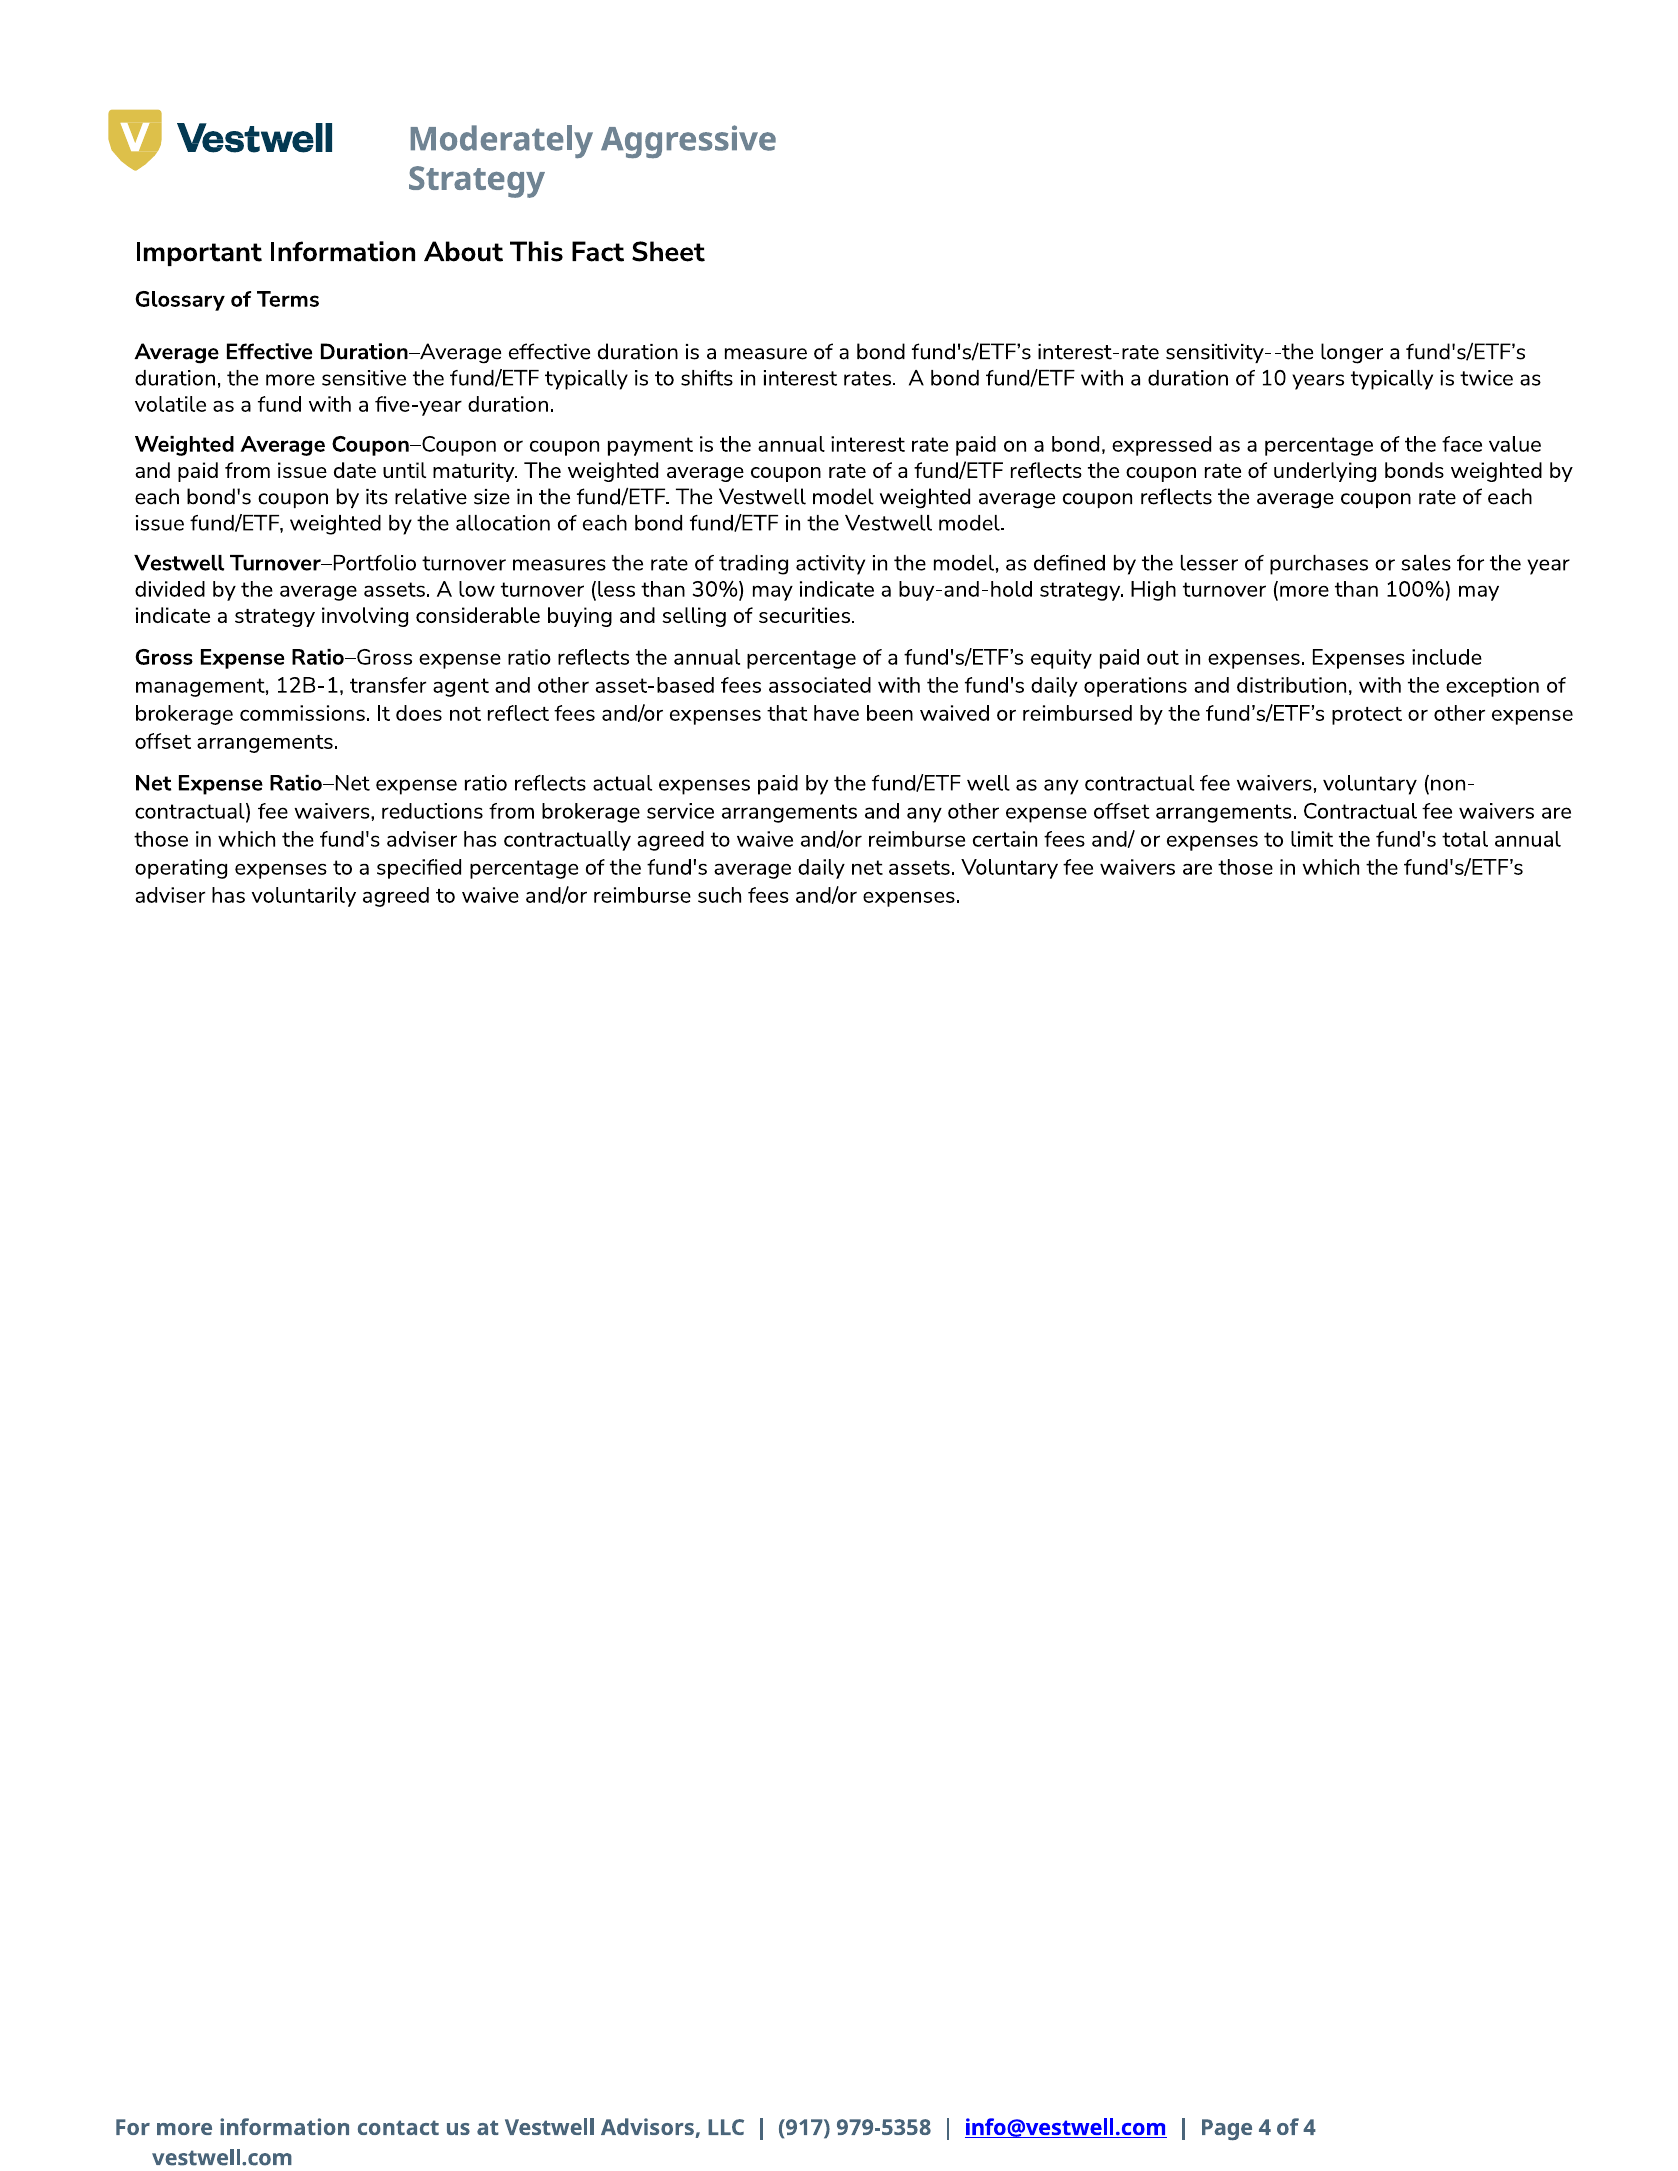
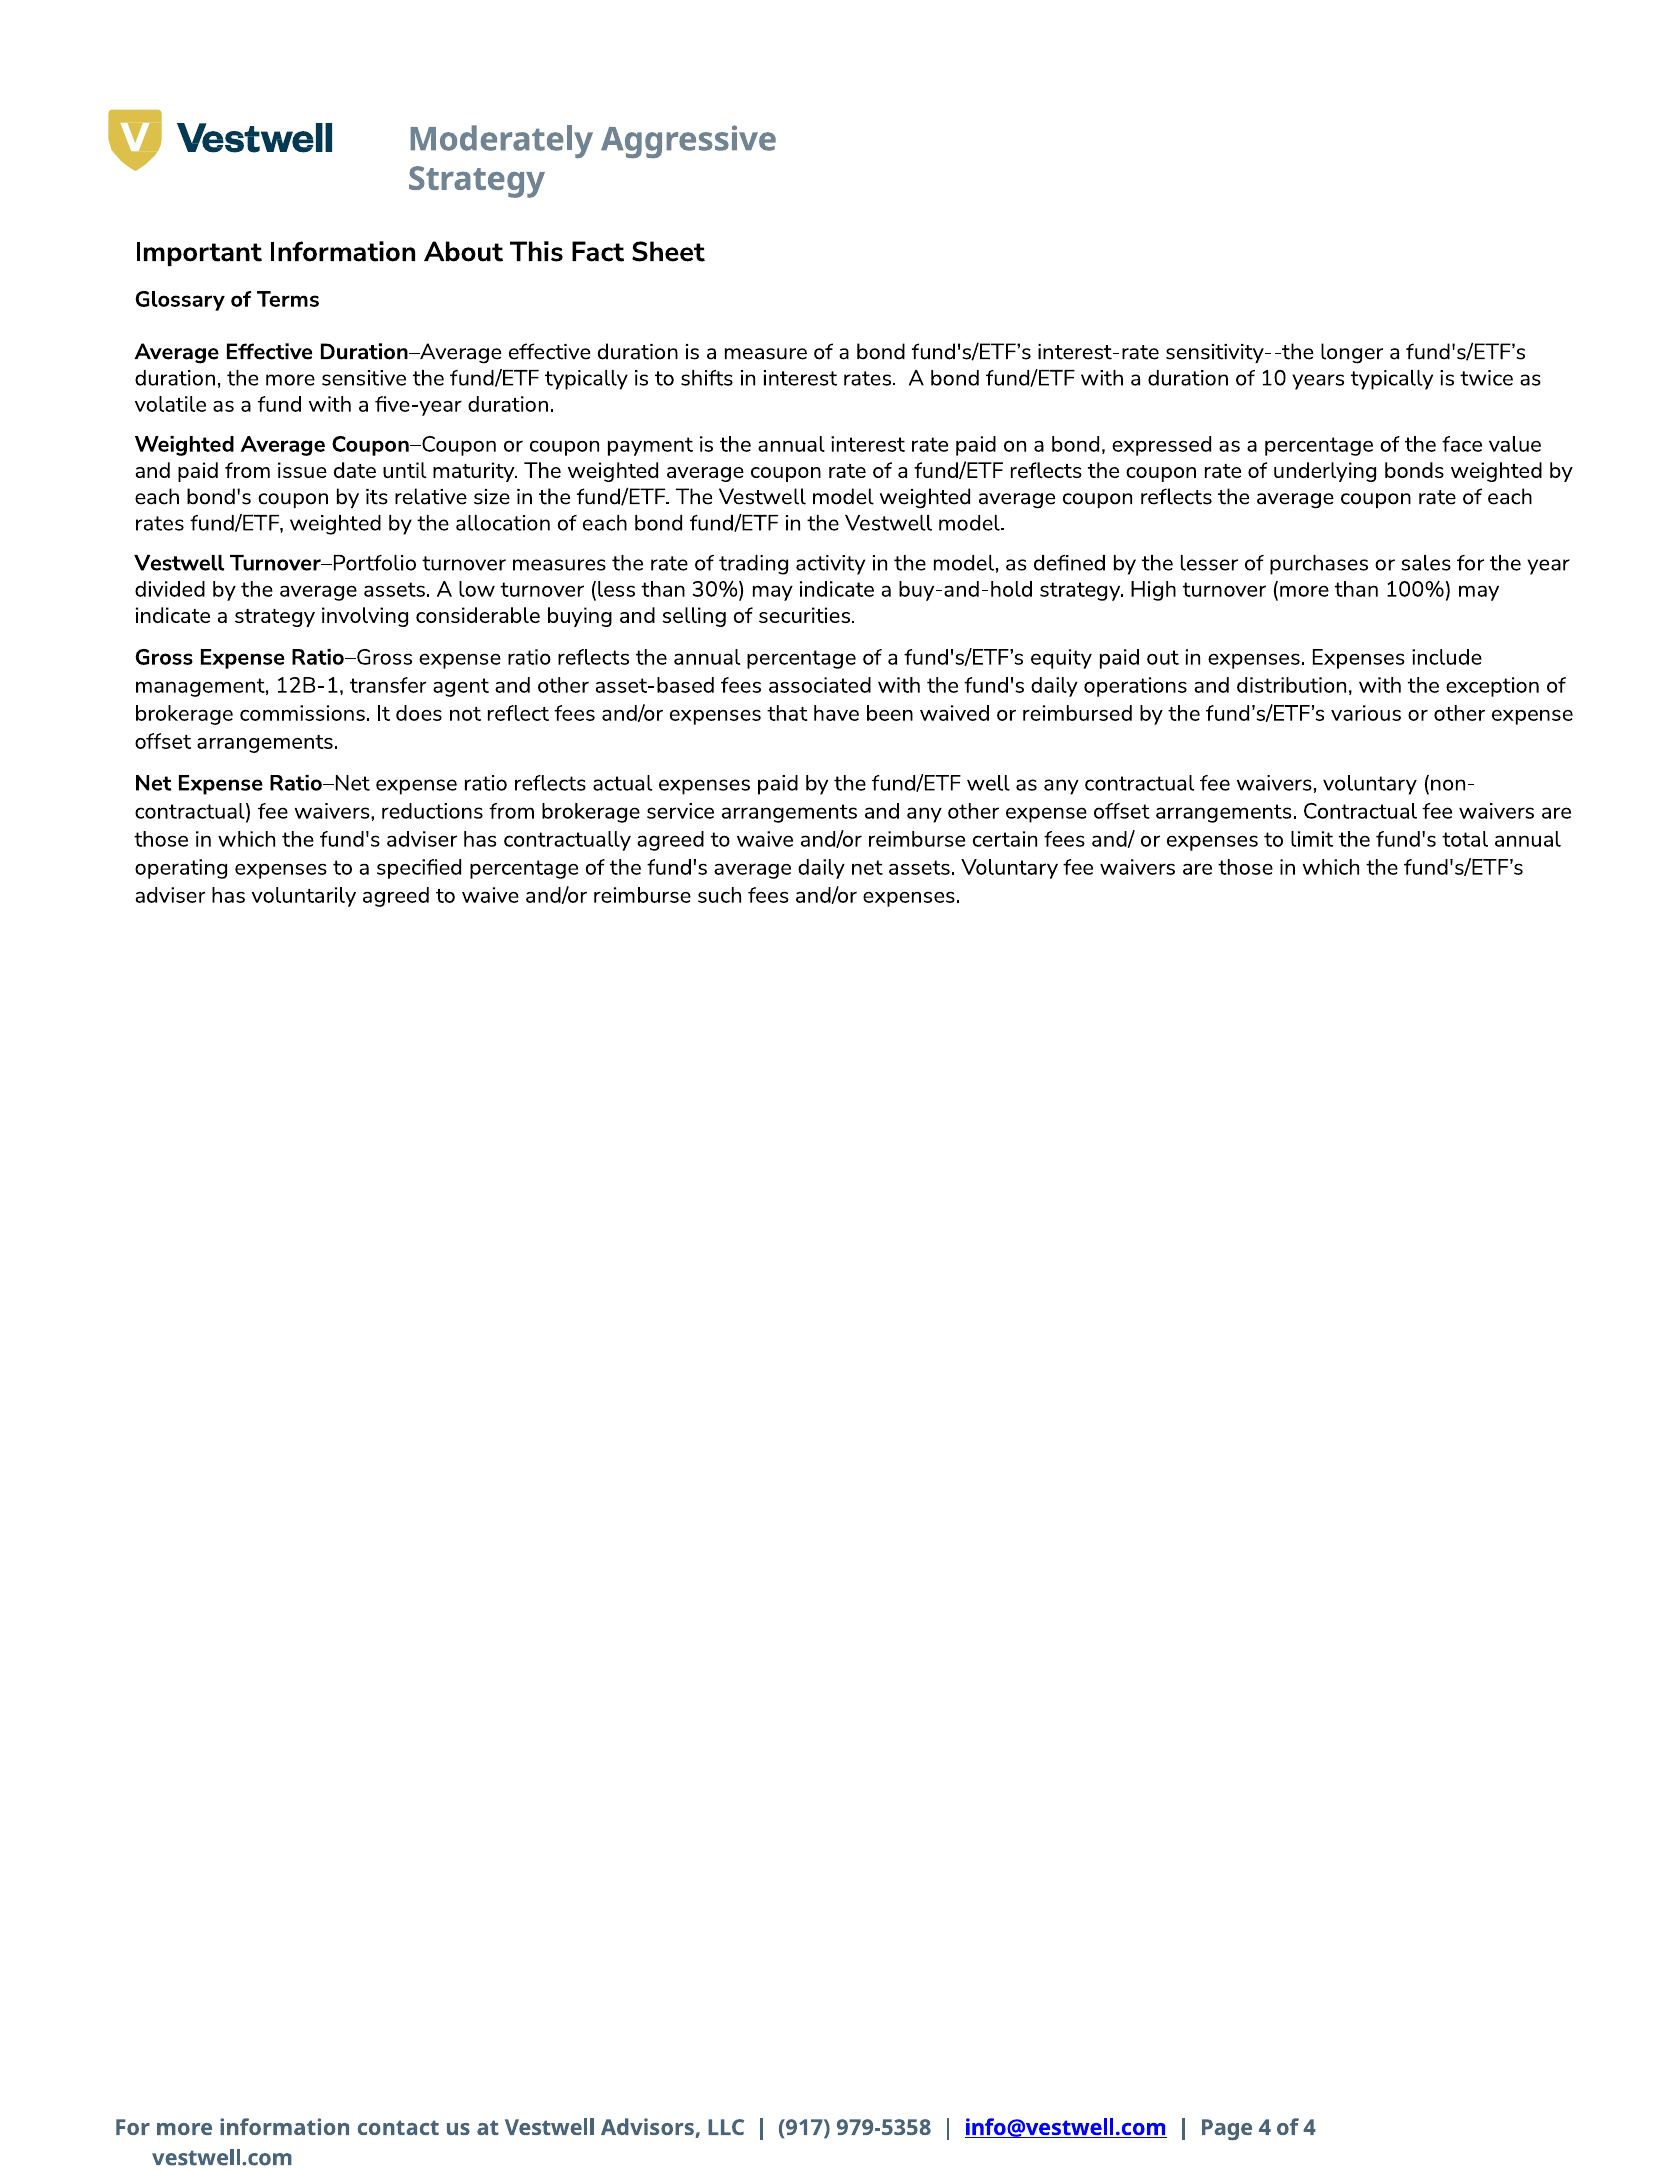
issue at (160, 523): issue -> rates
protect: protect -> various
